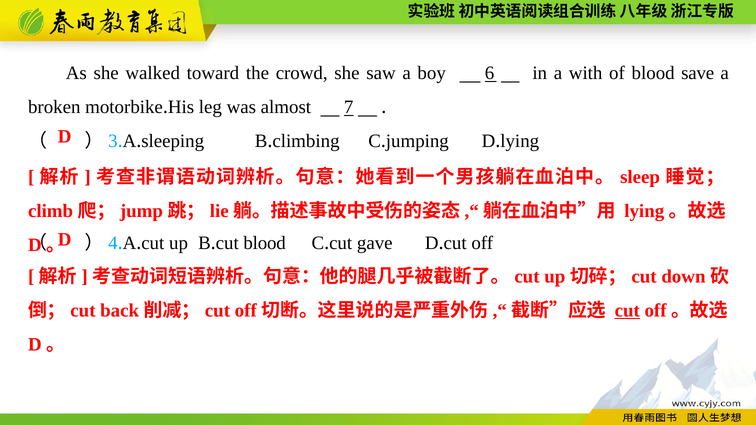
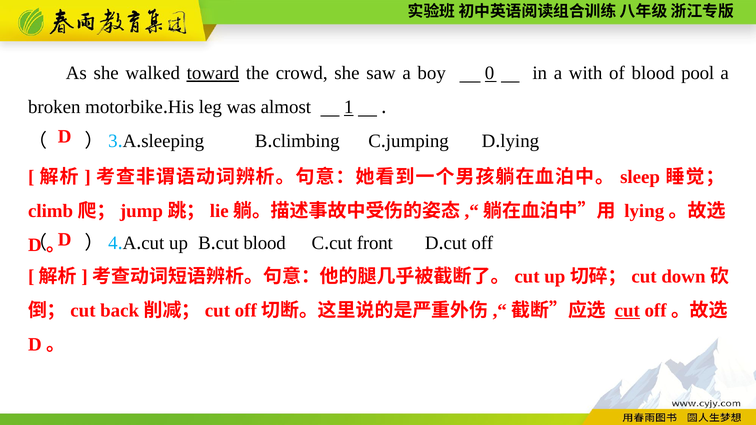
toward underline: none -> present
6: 6 -> 0
save: save -> pool
7: 7 -> 1
gave: gave -> front
